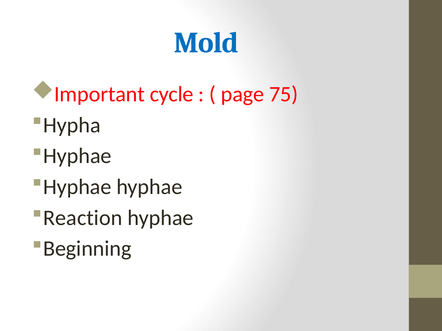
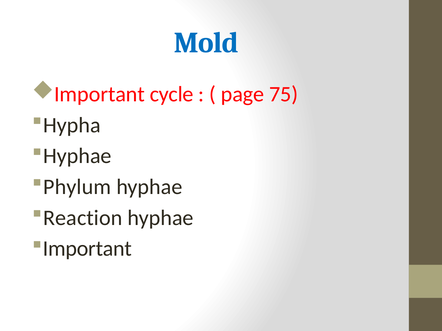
Hyphae at (77, 187): Hyphae -> Phylum
Beginning at (87, 249): Beginning -> Important
